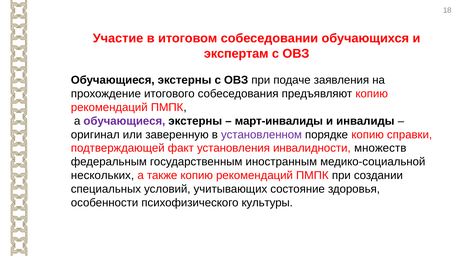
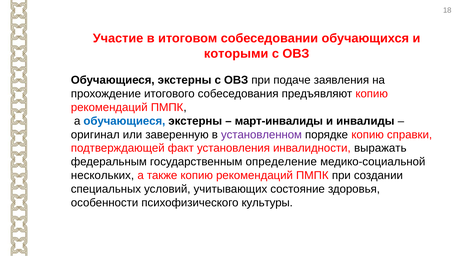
экспертам: экспертам -> которыми
обучающиеся at (124, 121) colour: purple -> blue
множеств: множеств -> выражать
иностранным: иностранным -> определение
